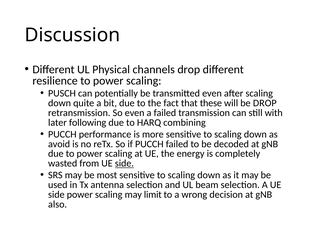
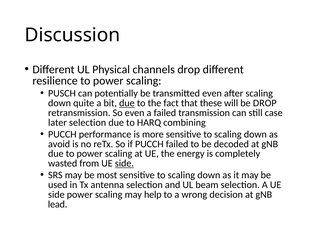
due at (127, 103) underline: none -> present
with: with -> case
later following: following -> selection
limit: limit -> help
also: also -> lead
